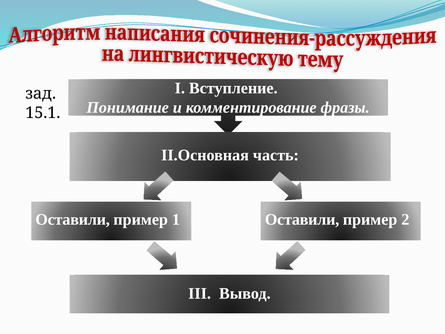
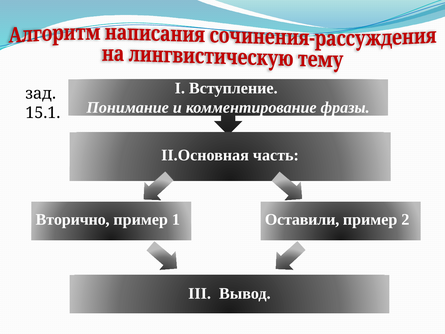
Оставили at (73, 219): Оставили -> Вторично
